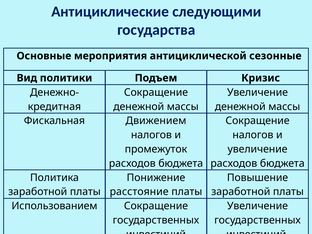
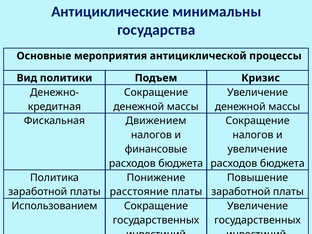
следующими: следующими -> минимальны
сезонные: сезонные -> процессы
промежуток: промежуток -> финансовые
